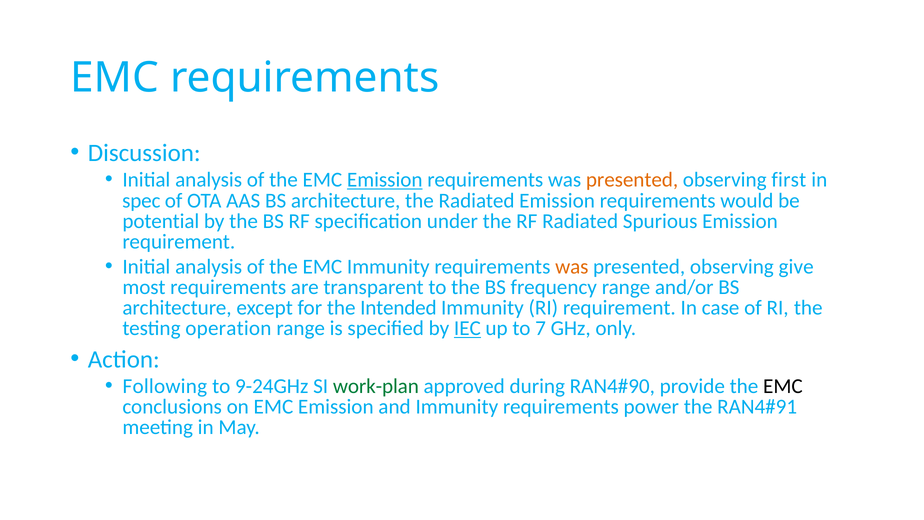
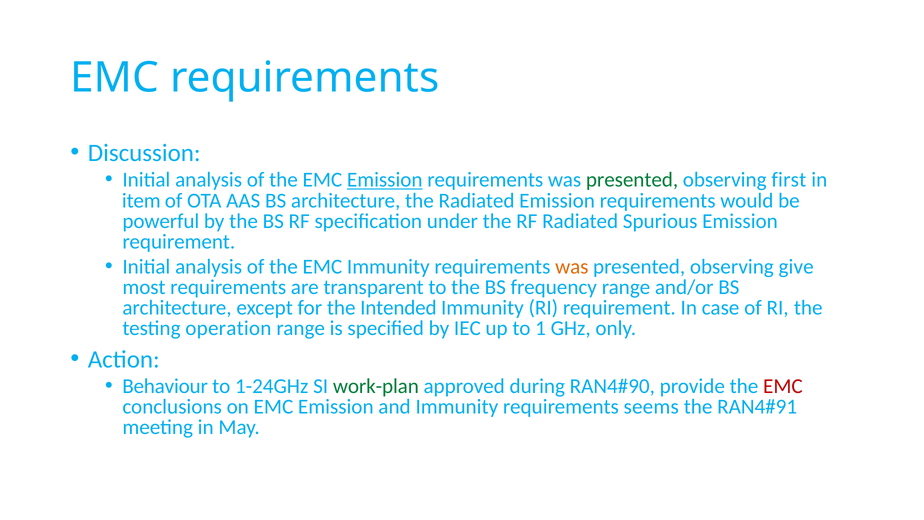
presented at (632, 180) colour: orange -> green
spec: spec -> item
potential: potential -> powerful
IEC underline: present -> none
7: 7 -> 1
Following: Following -> Behaviour
9-24GHz: 9-24GHz -> 1-24GHz
EMC at (783, 386) colour: black -> red
power: power -> seems
